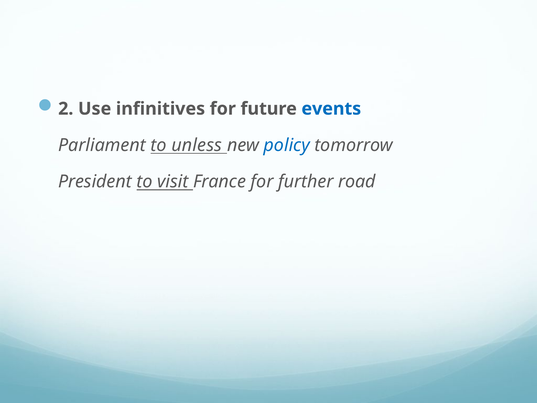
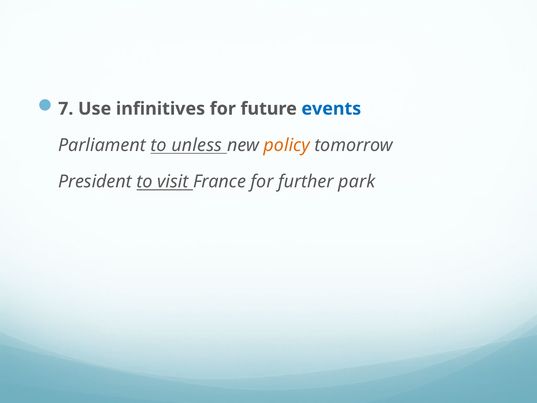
2: 2 -> 7
policy colour: blue -> orange
road: road -> park
